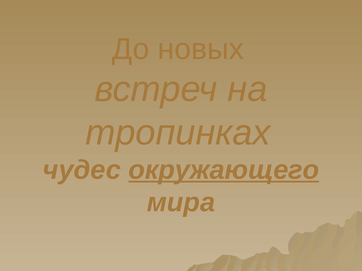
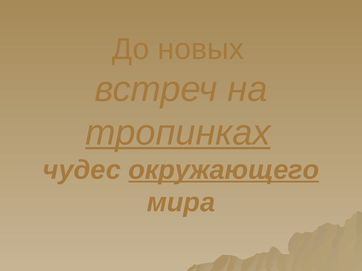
тропинках underline: none -> present
